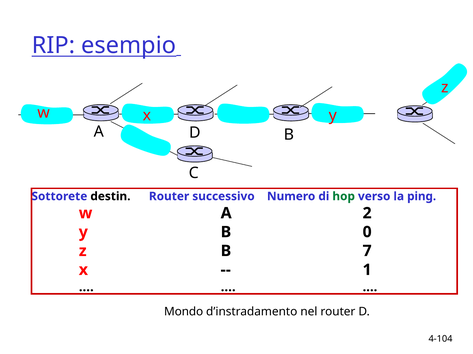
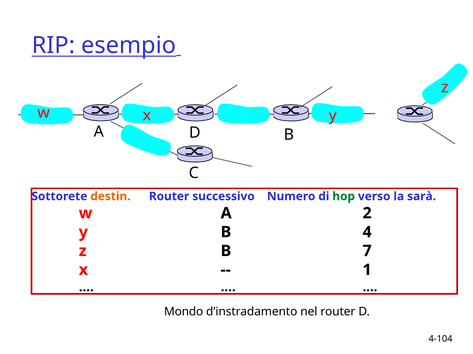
destin colour: black -> orange
ping: ping -> sarà
0: 0 -> 4
